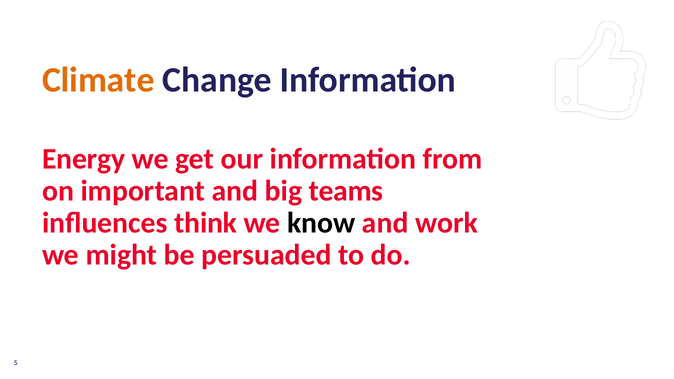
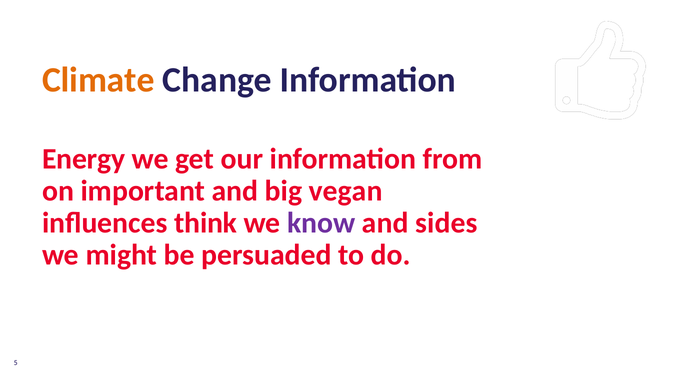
teams: teams -> vegan
know colour: black -> purple
work: work -> sides
